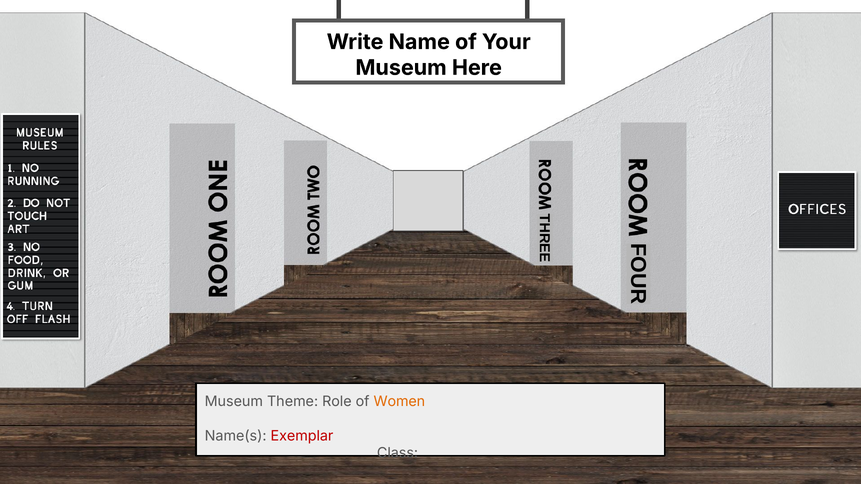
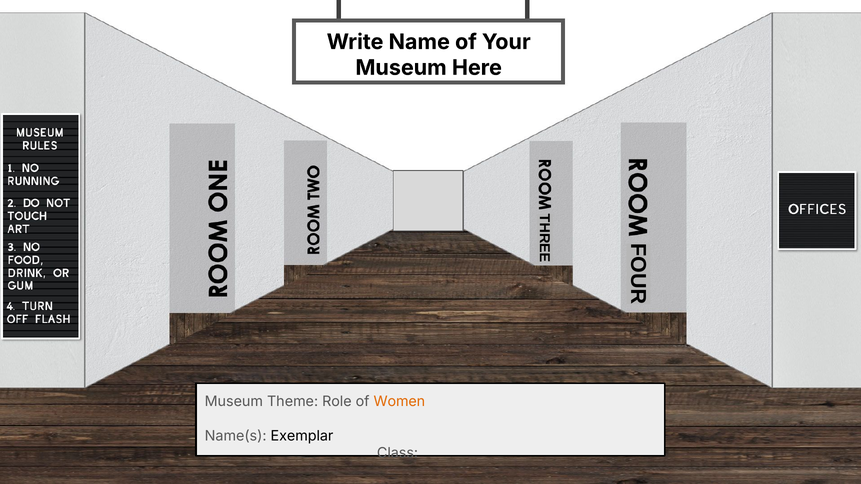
Exemplar colour: red -> black
